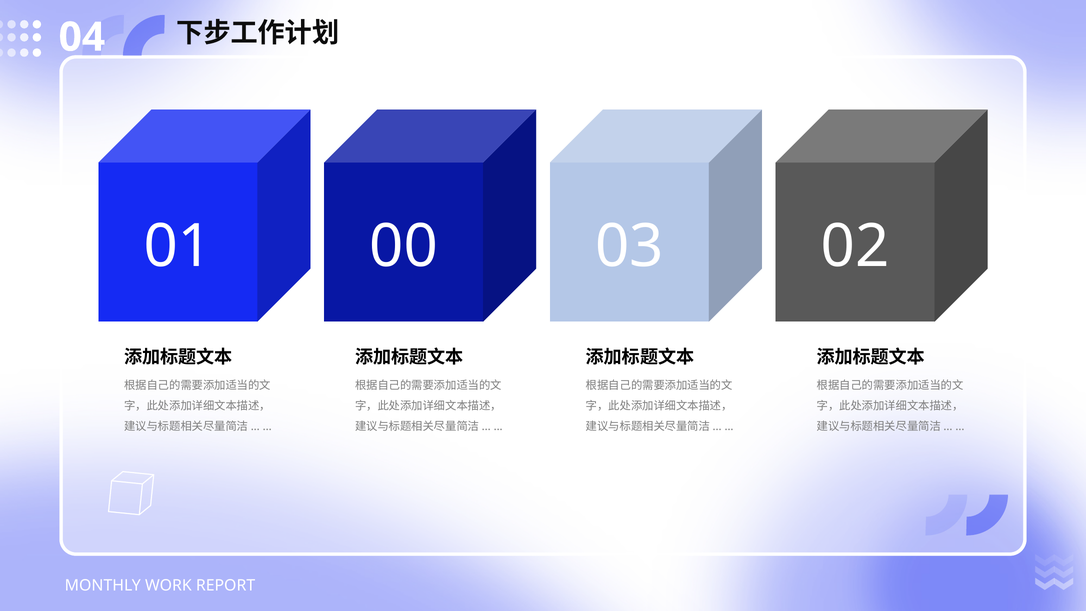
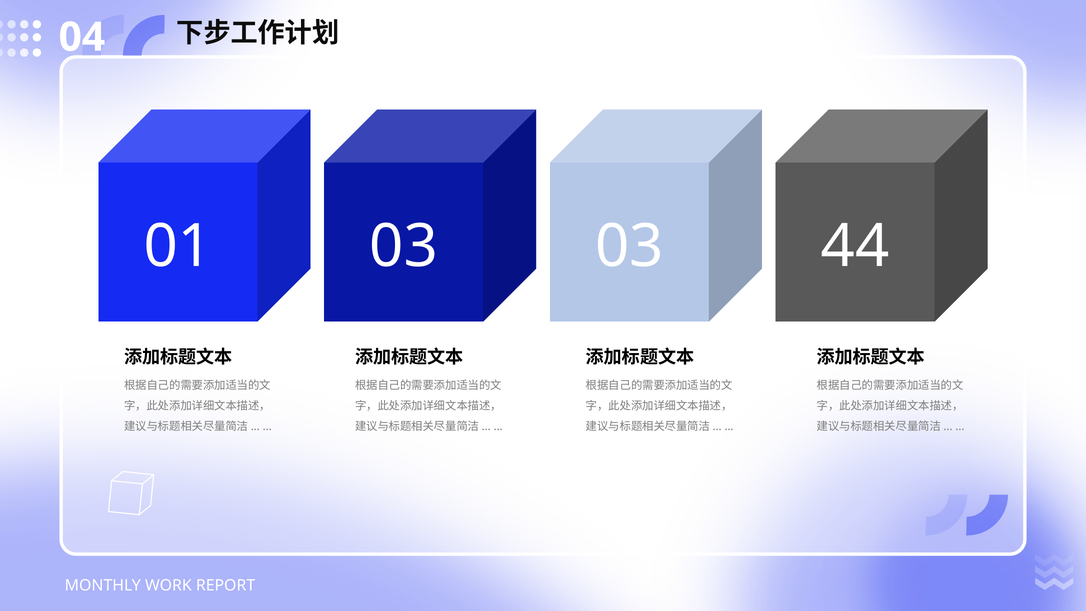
01 00: 00 -> 03
02: 02 -> 44
